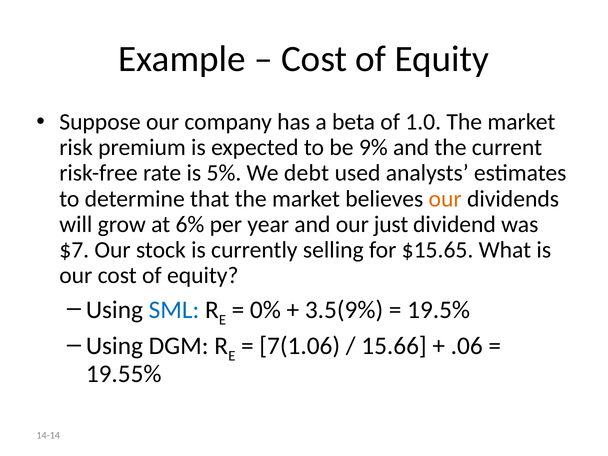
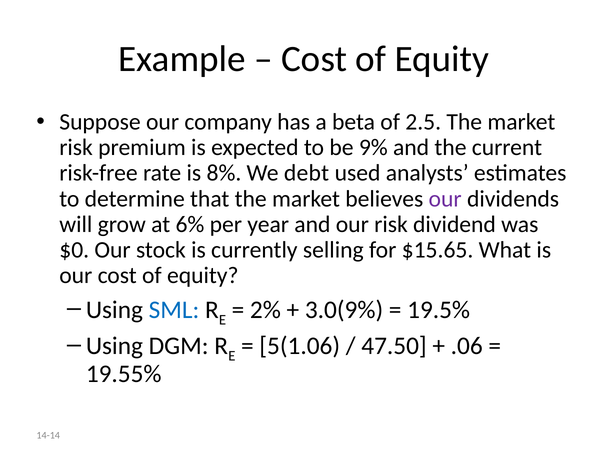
1.0: 1.0 -> 2.5
5%: 5% -> 8%
our at (445, 199) colour: orange -> purple
our just: just -> risk
$7: $7 -> $0
0%: 0% -> 2%
3.5(9%: 3.5(9% -> 3.0(9%
7(1.06: 7(1.06 -> 5(1.06
15.66: 15.66 -> 47.50
